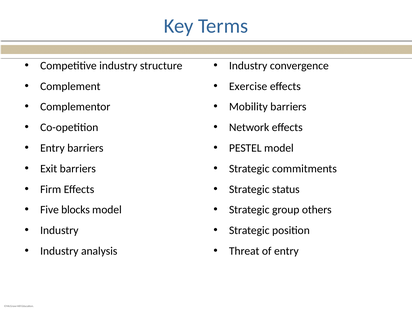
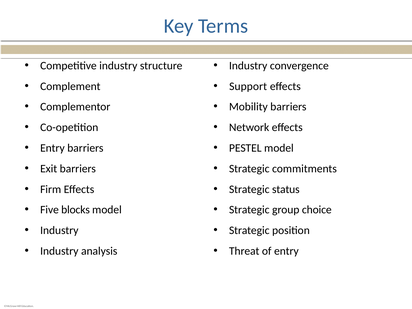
Exercise: Exercise -> Support
others: others -> choice
